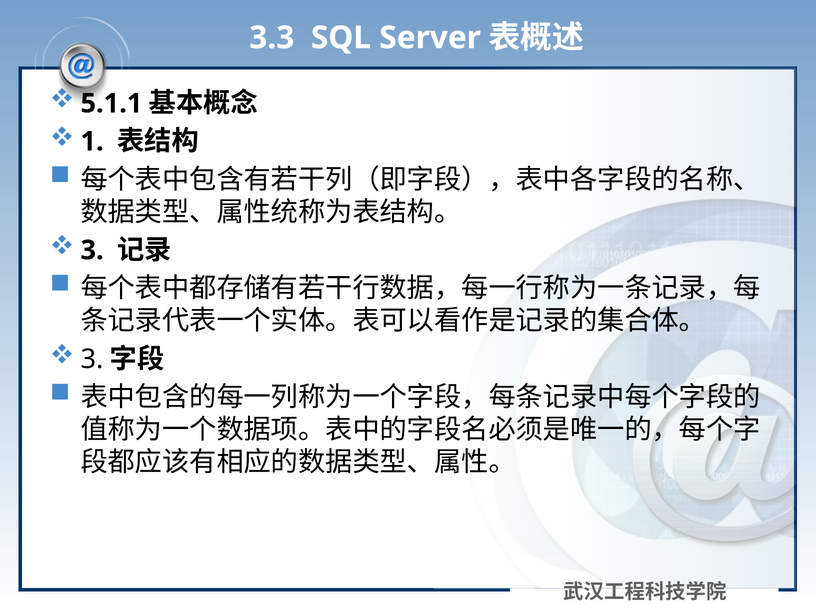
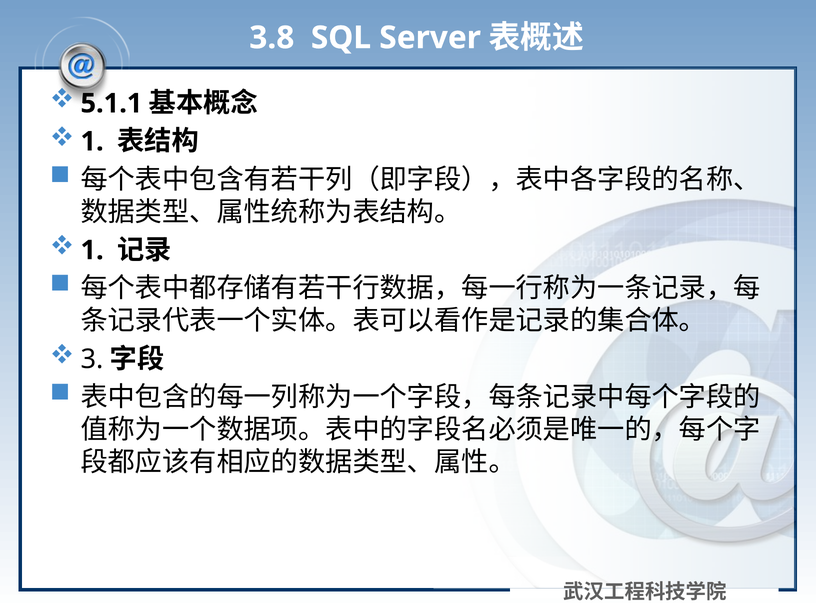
3.3: 3.3 -> 3.8
3 at (92, 250): 3 -> 1
